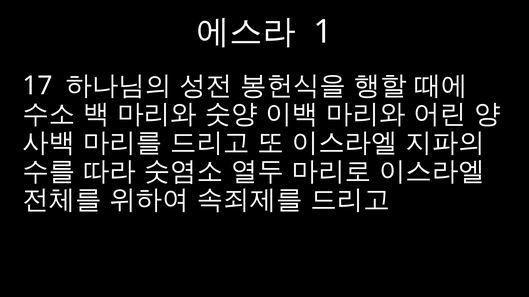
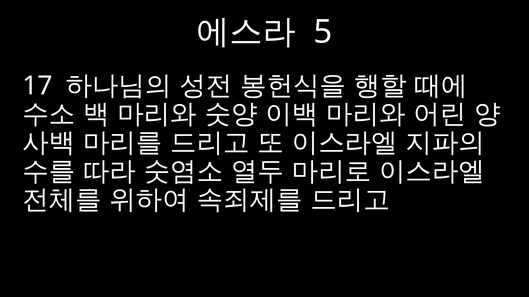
1: 1 -> 5
